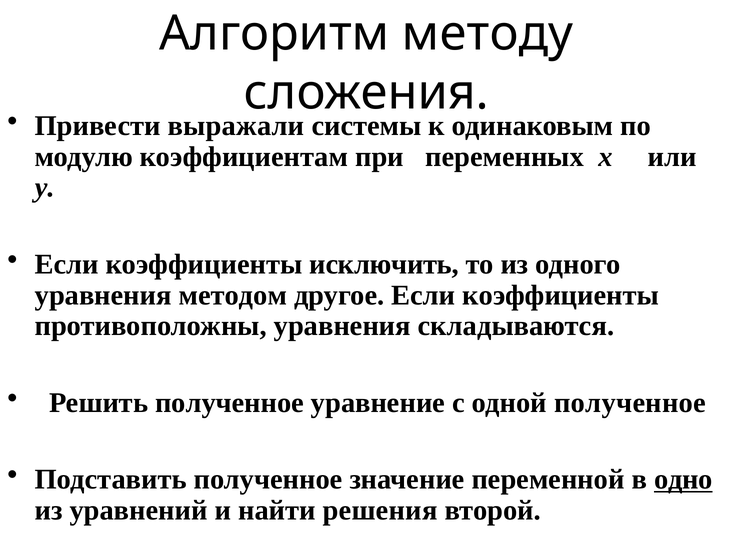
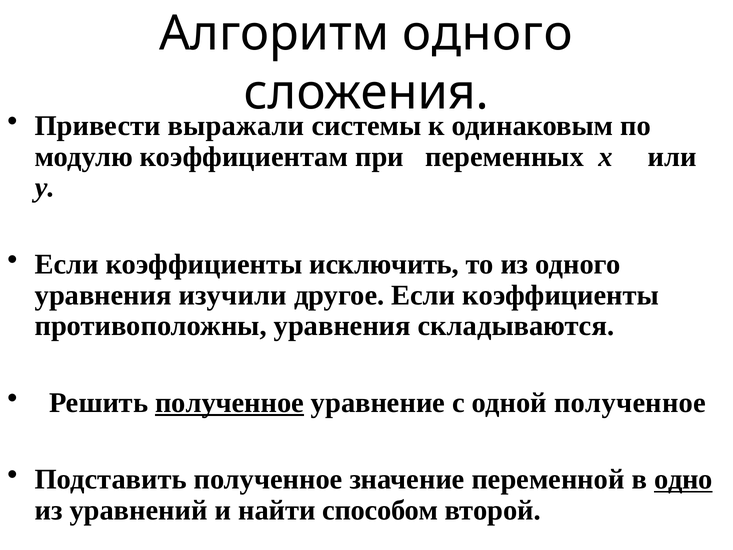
Алгоритм методу: методу -> одного
методом: методом -> изучили
полученное at (230, 402) underline: none -> present
решения: решения -> способом
